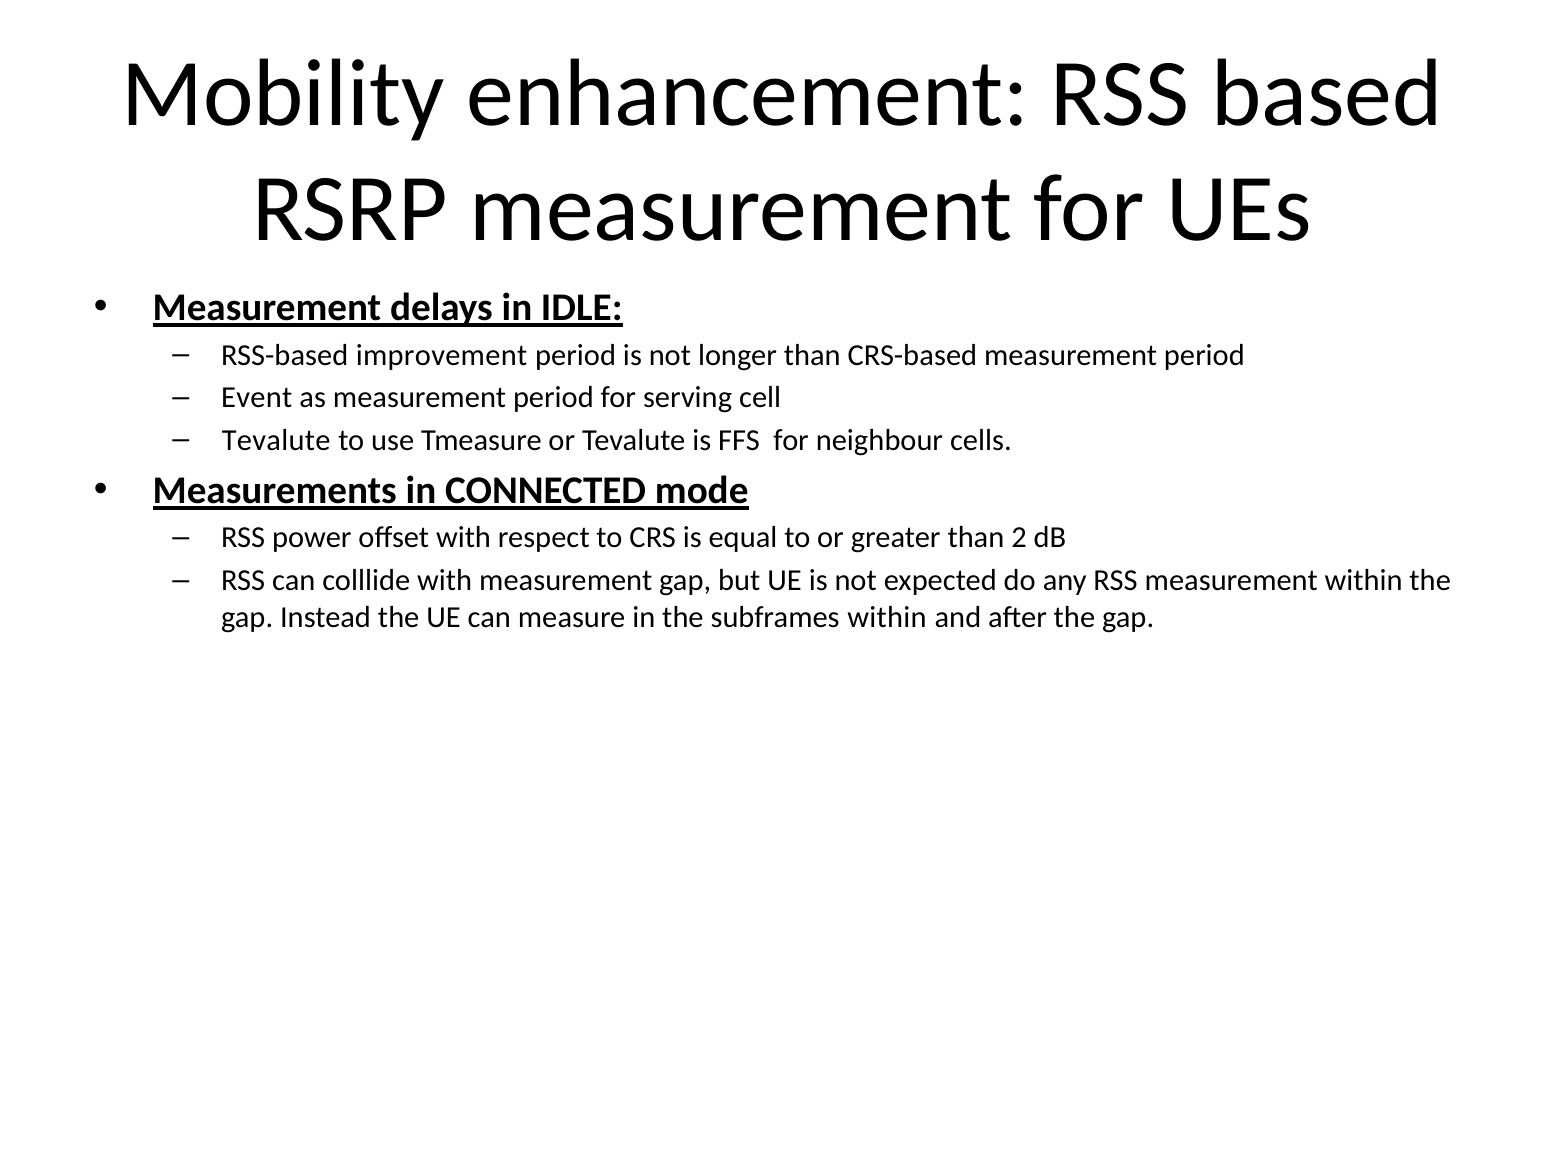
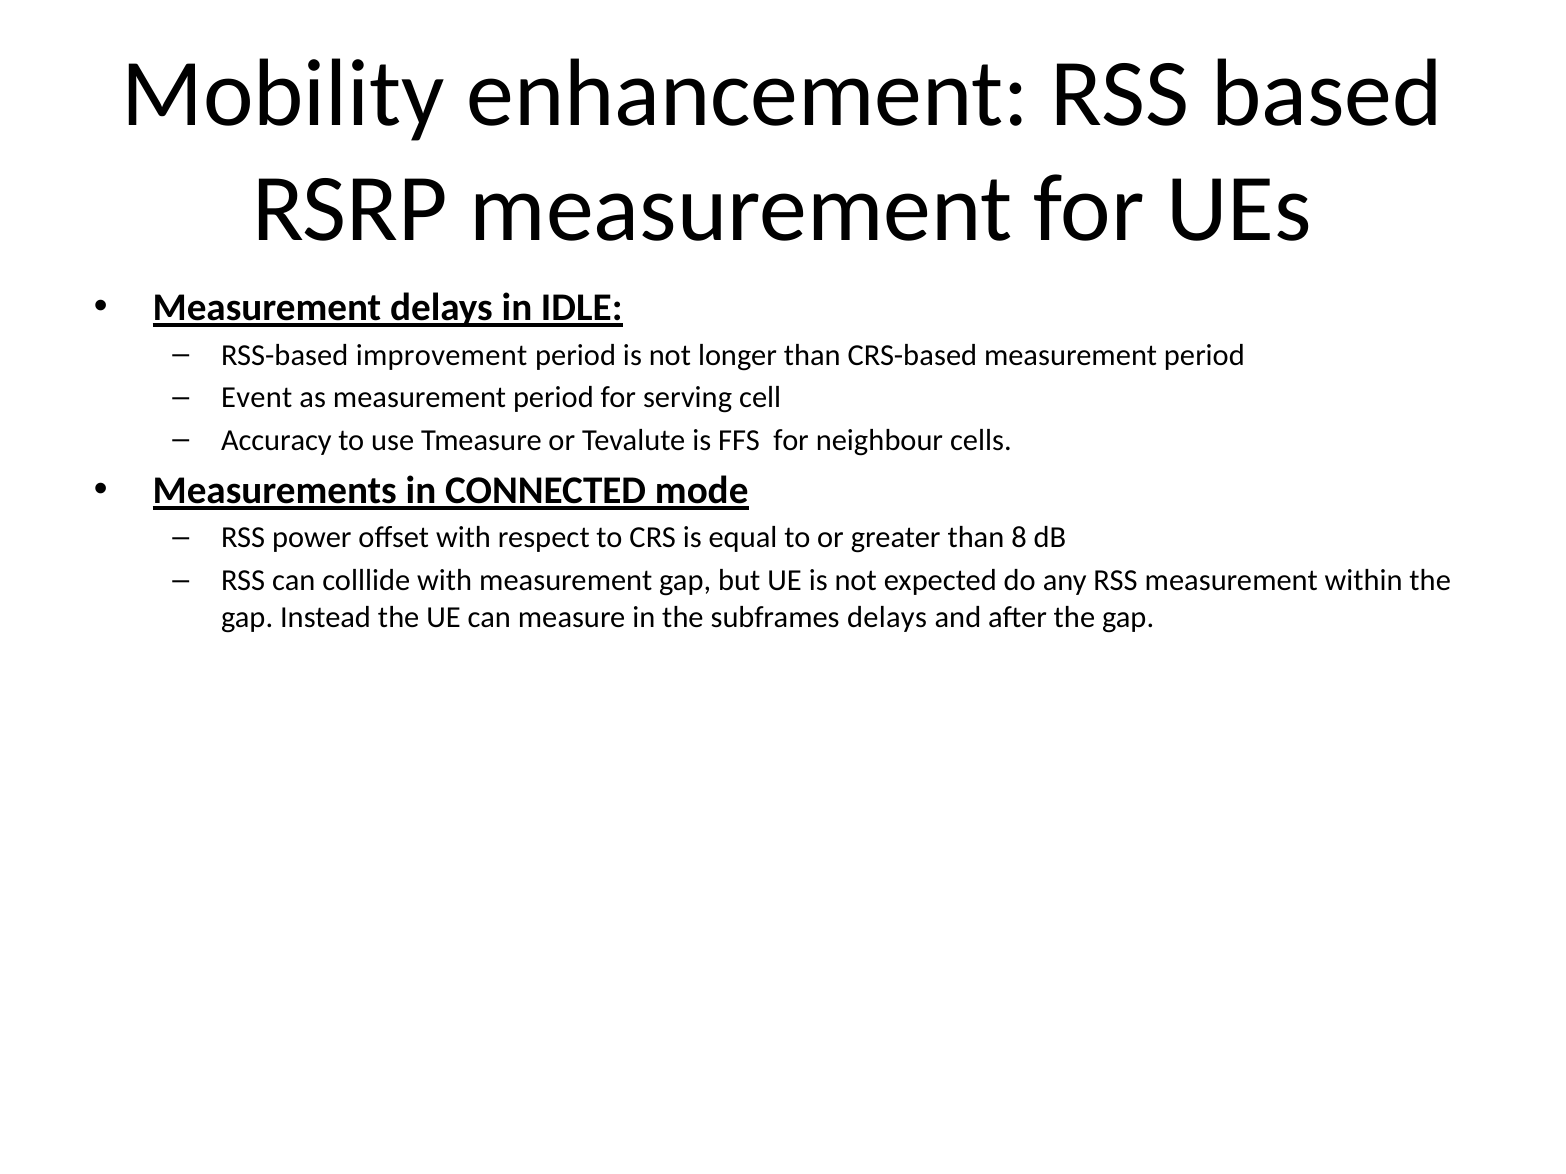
Tevalute at (276, 441): Tevalute -> Accuracy
2: 2 -> 8
subframes within: within -> delays
